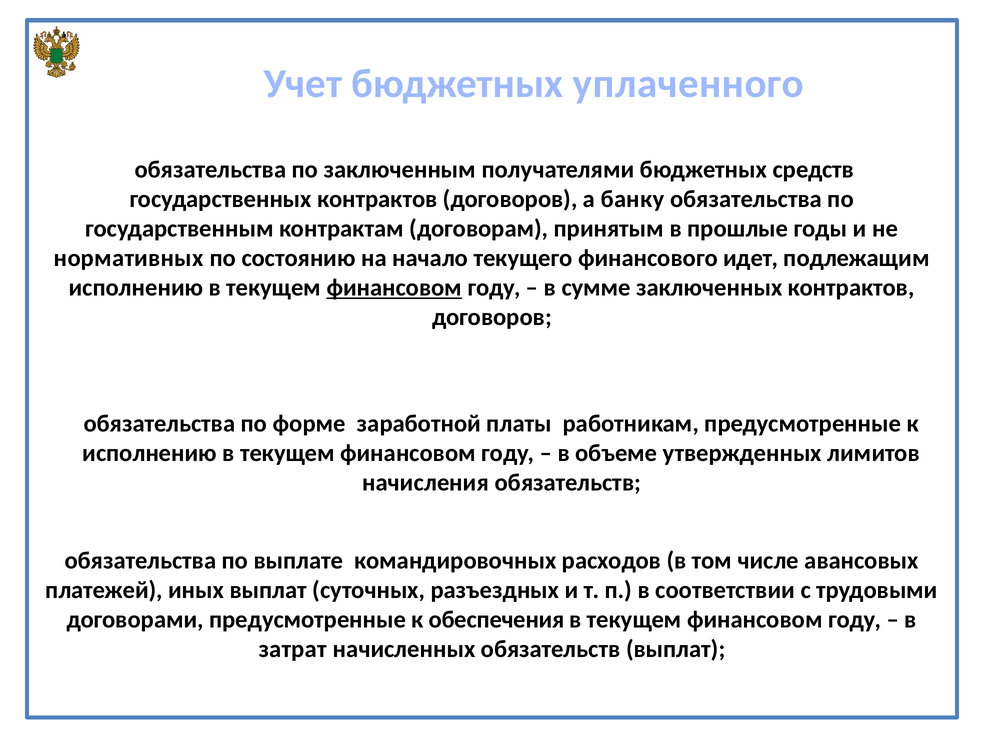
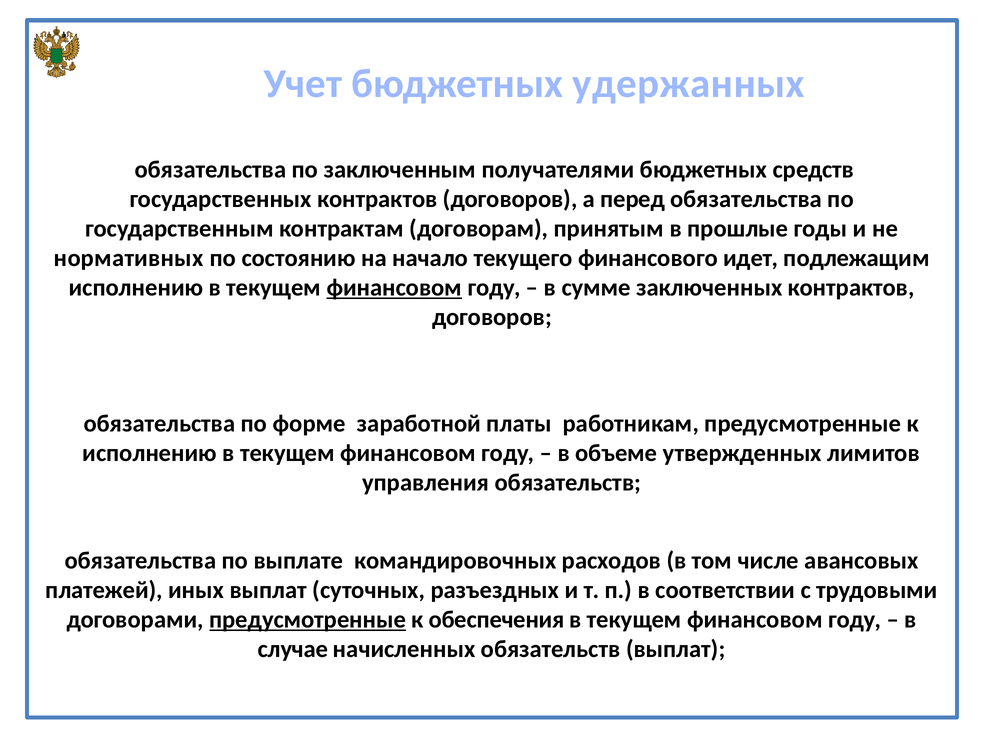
уплаченного: уплаченного -> удержанных
банку: банку -> перед
начисления: начисления -> управления
предусмотренные at (308, 620) underline: none -> present
затрат: затрат -> случае
